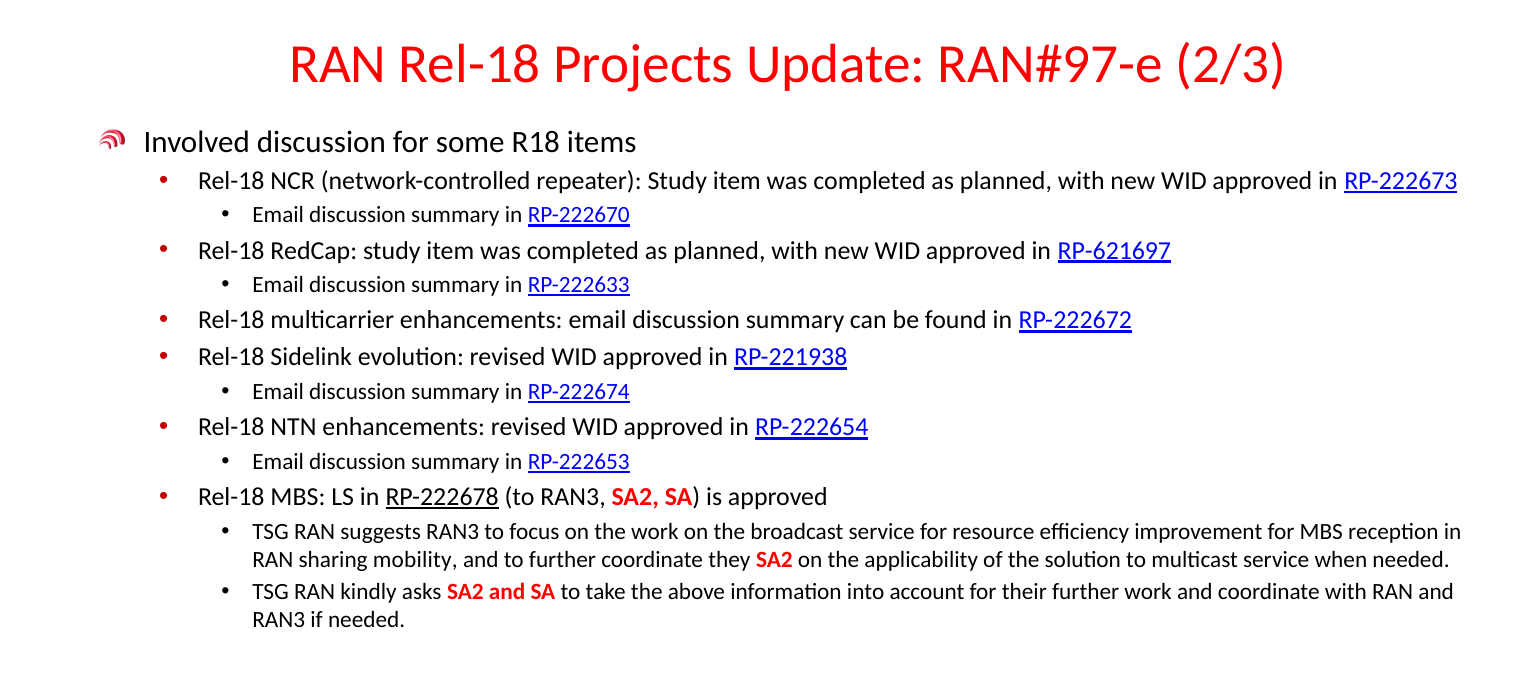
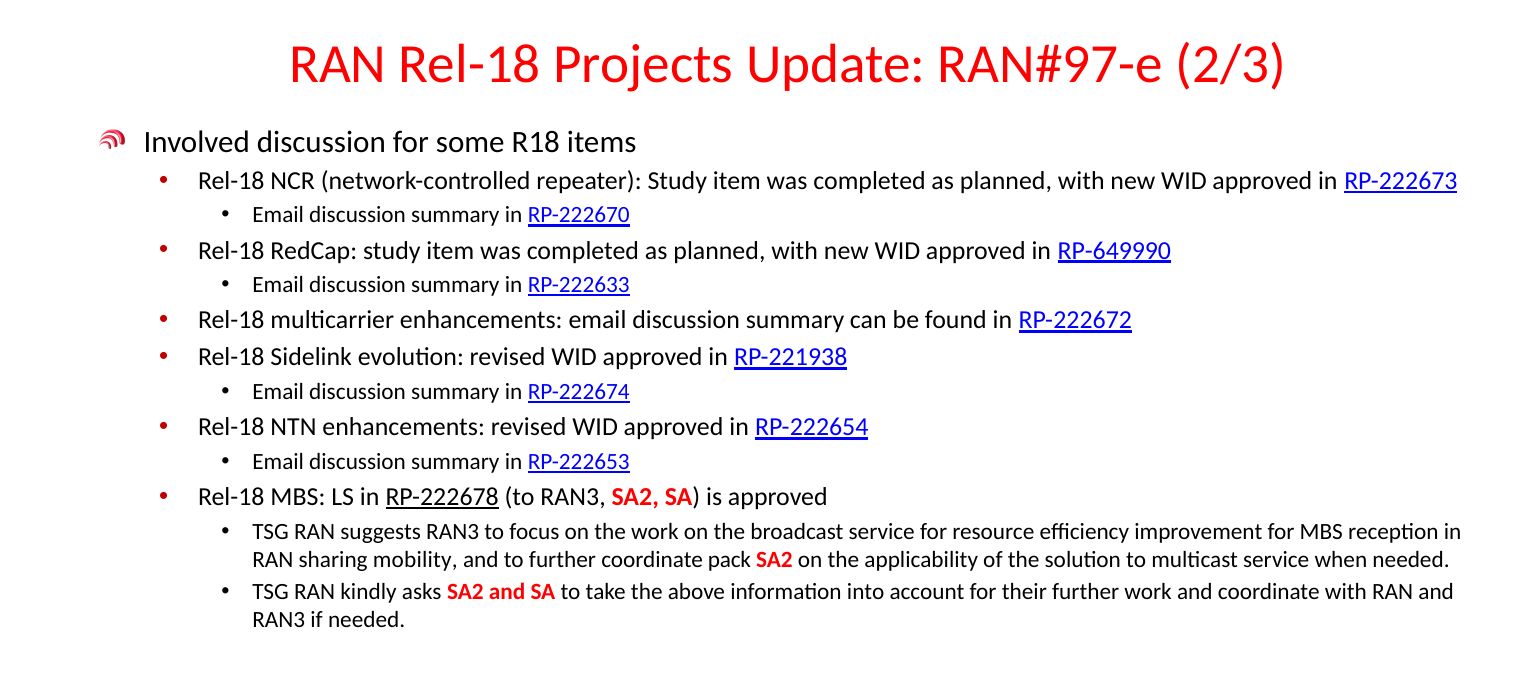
RP-621697: RP-621697 -> RP-649990
they: they -> pack
